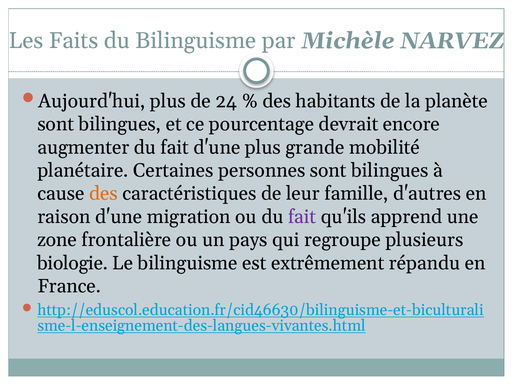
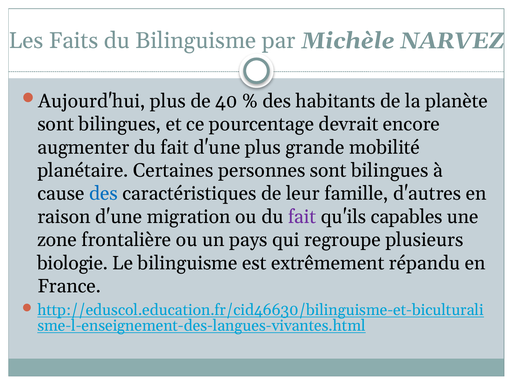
24: 24 -> 40
des at (103, 194) colour: orange -> blue
apprend: apprend -> capables
